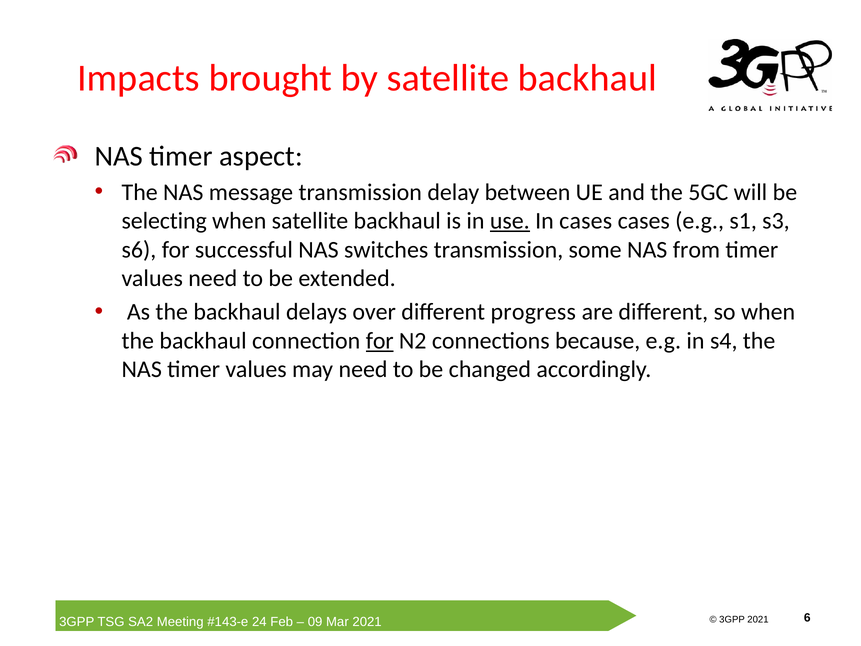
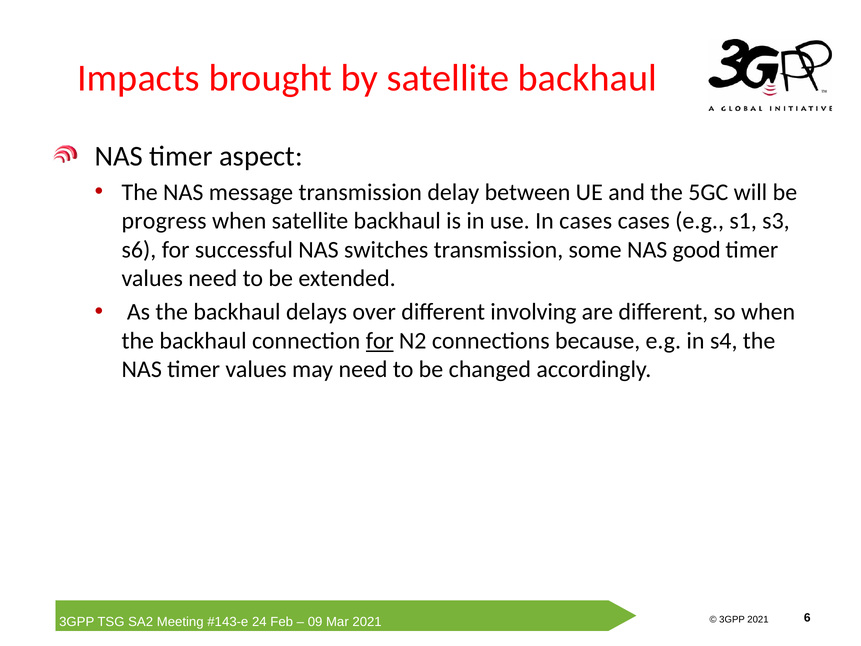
selecting: selecting -> progress
use underline: present -> none
from: from -> good
progress: progress -> involving
